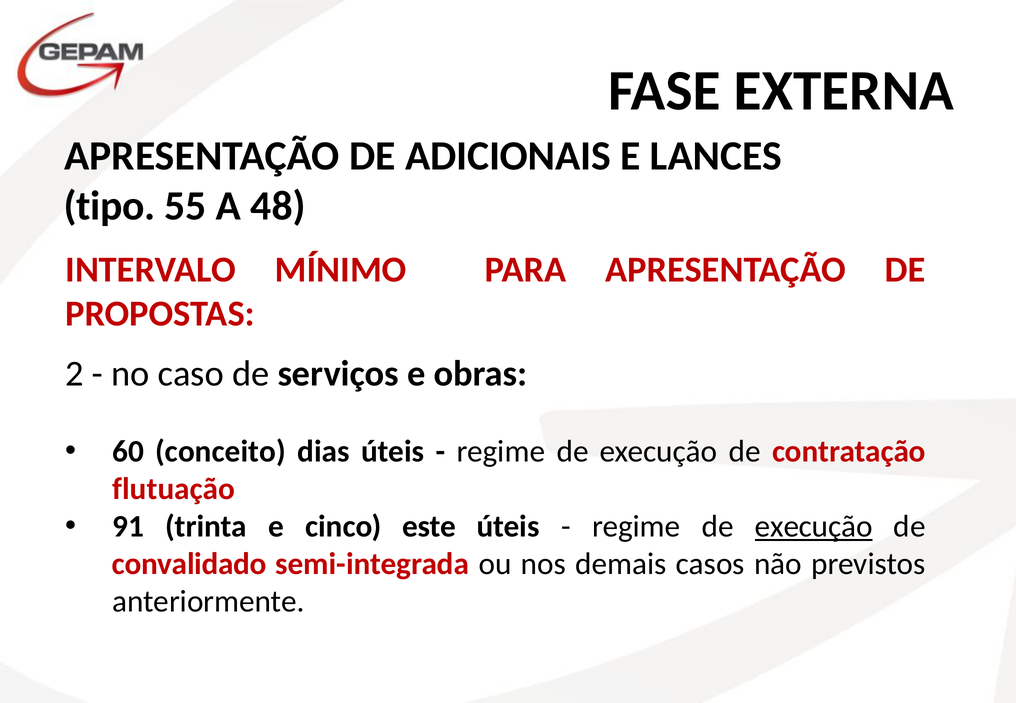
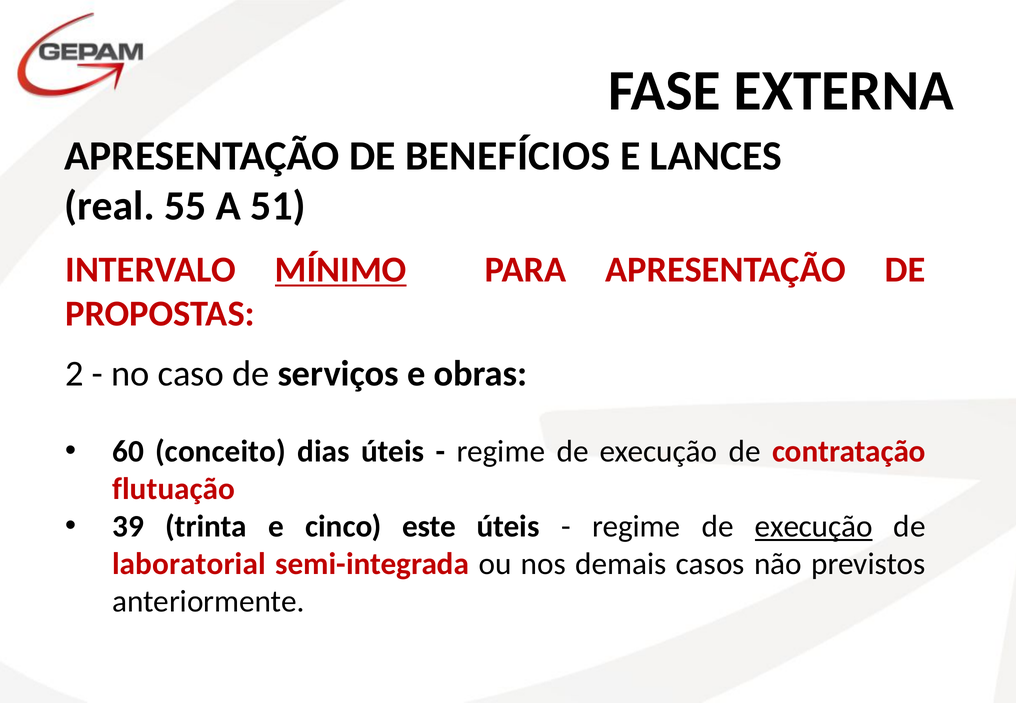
ADICIONAIS: ADICIONAIS -> BENEFÍCIOS
tipo: tipo -> real
48: 48 -> 51
MÍNIMO underline: none -> present
91: 91 -> 39
convalidado: convalidado -> laboratorial
